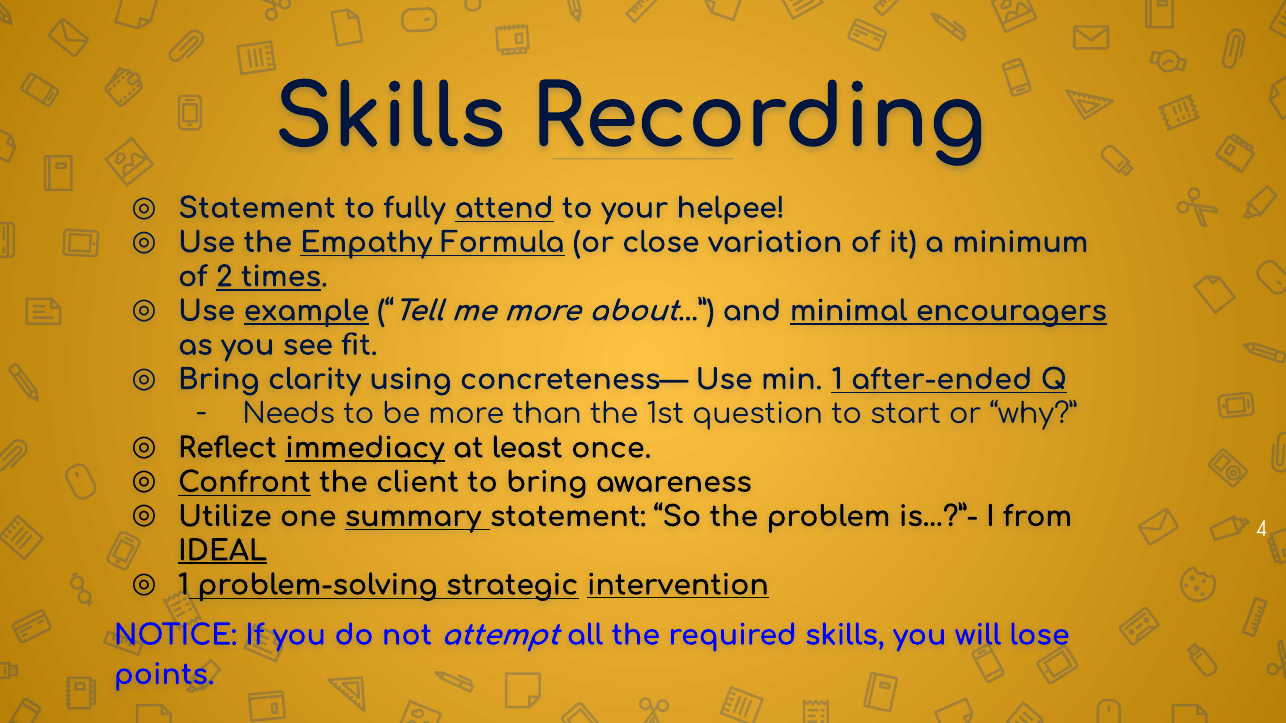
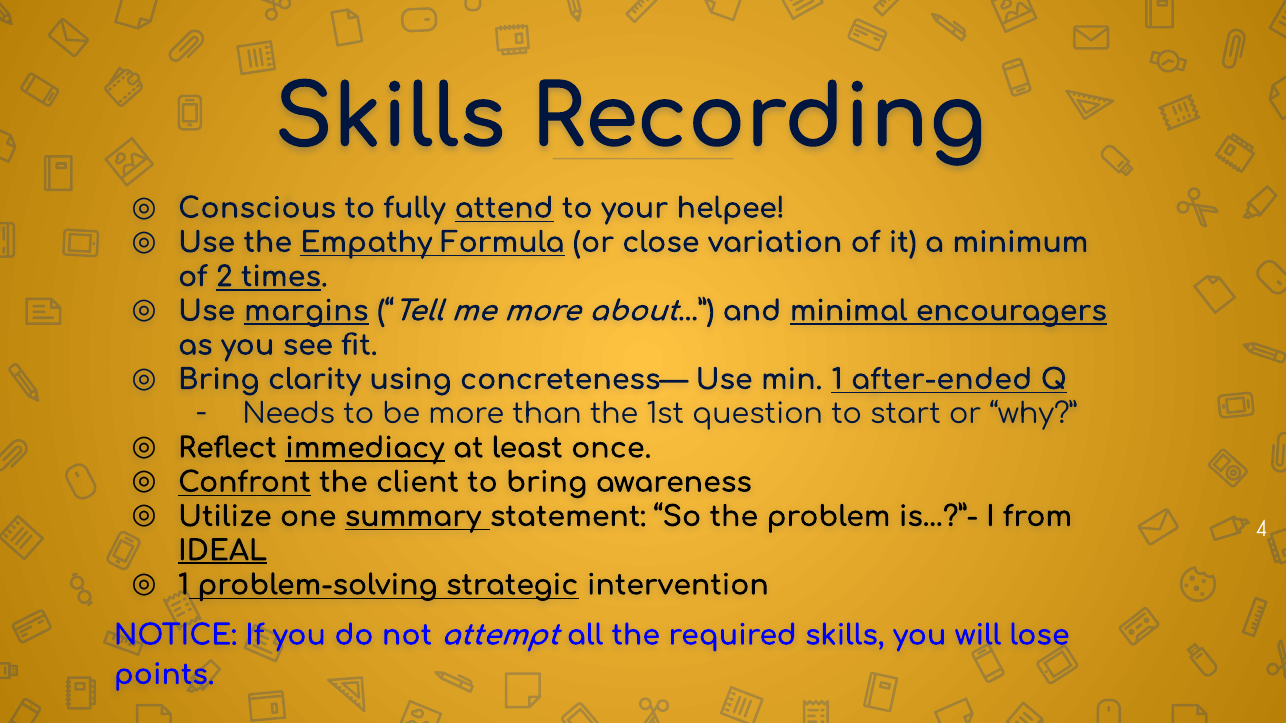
Statement at (257, 208): Statement -> Conscious
example: example -> margins
intervention underline: present -> none
